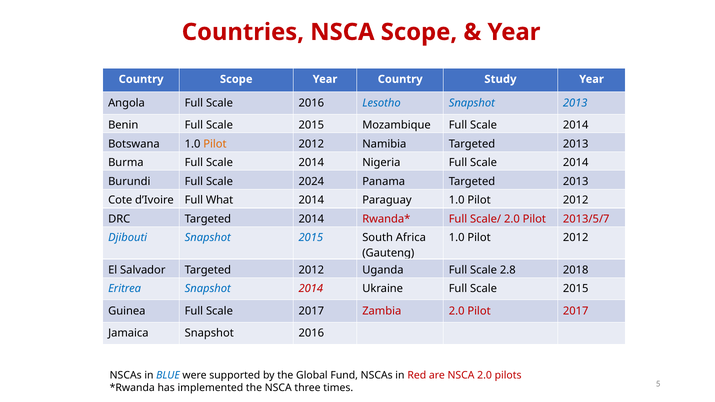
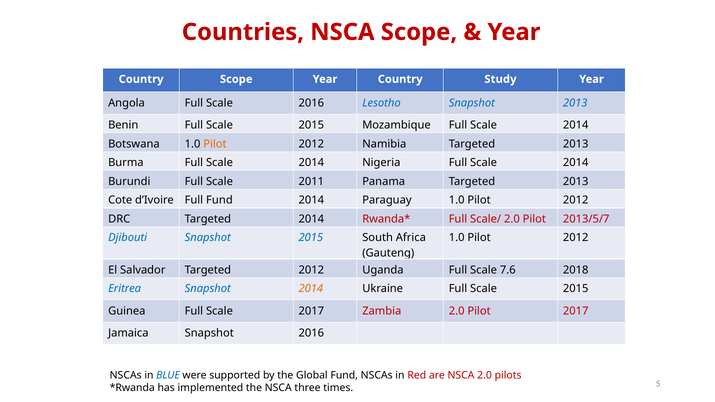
2024: 2024 -> 2011
Full What: What -> Fund
2.8: 2.8 -> 7.6
2014 at (311, 289) colour: red -> orange
